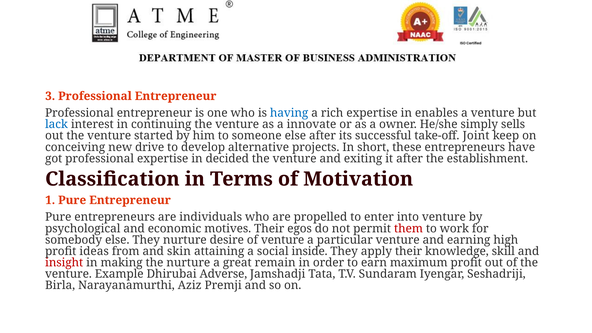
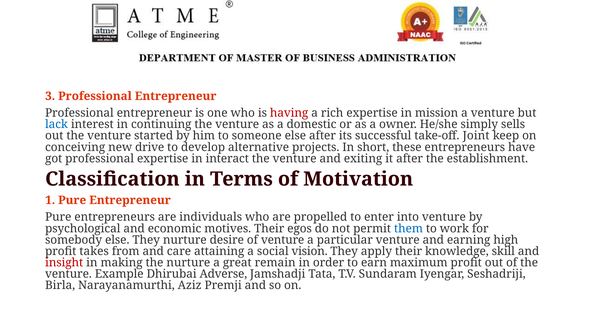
having colour: blue -> red
enables: enables -> mission
innovate: innovate -> domestic
decided: decided -> interact
them colour: red -> blue
ideas: ideas -> takes
skin: skin -> care
inside: inside -> vision
